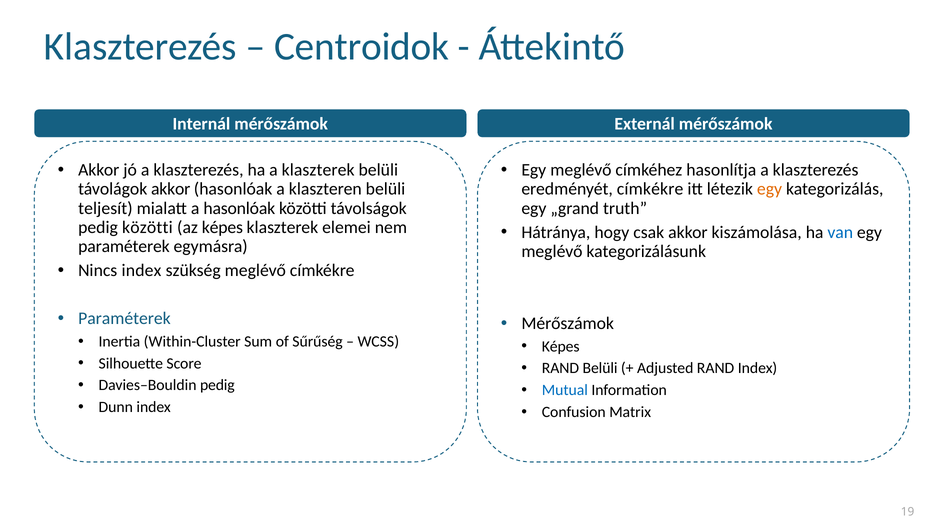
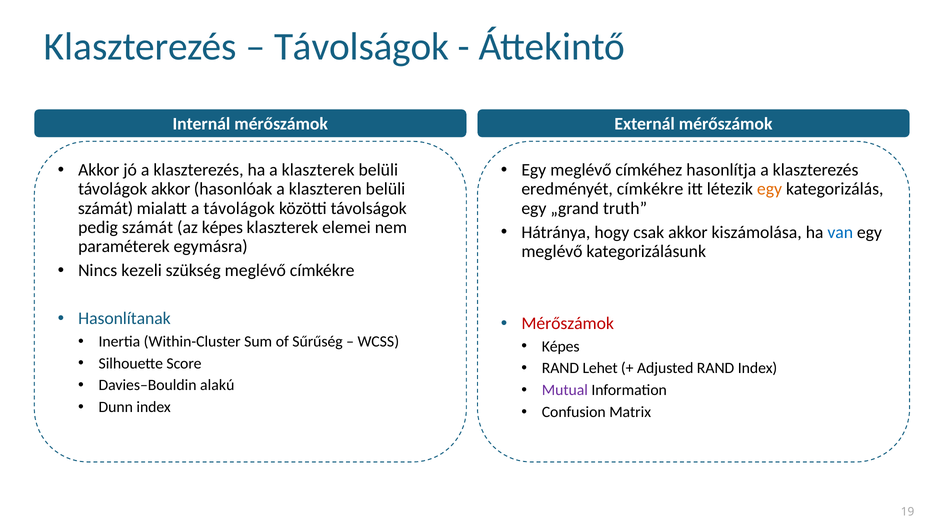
Centroidok at (362, 47): Centroidok -> Távolságok
teljesít at (105, 208): teljesít -> számát
a hasonlóak: hasonlóak -> távolágok
pedig közötti: közötti -> számát
Nincs index: index -> kezeli
Paraméterek at (124, 319): Paraméterek -> Hasonlítanak
Mérőszámok at (568, 323) colour: black -> red
RAND Belüli: Belüli -> Lehet
Davies–Bouldin pedig: pedig -> alakú
Mutual colour: blue -> purple
